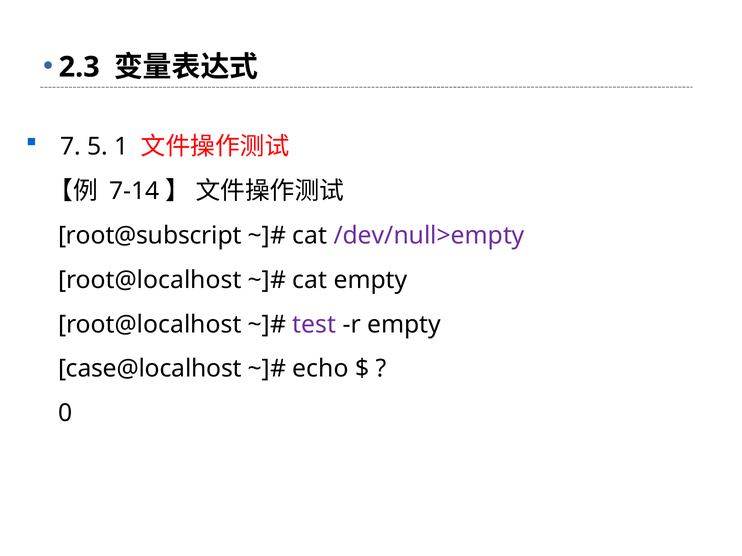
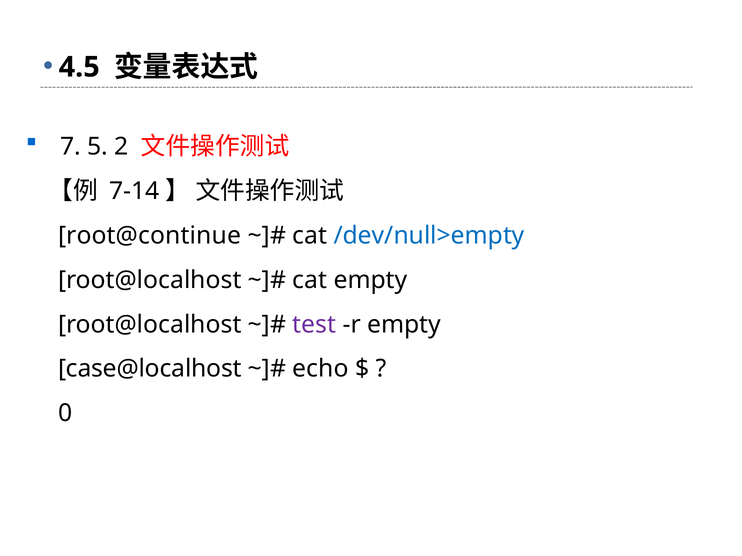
2.3: 2.3 -> 4.5
1: 1 -> 2
root@subscript: root@subscript -> root@continue
/dev/null>empty colour: purple -> blue
